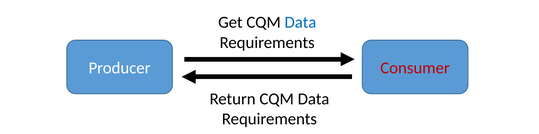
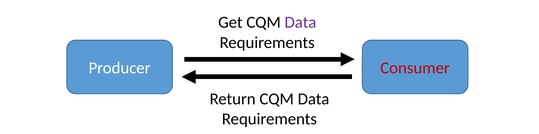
Data at (300, 22) colour: blue -> purple
